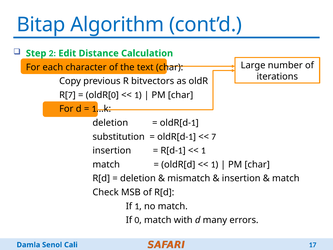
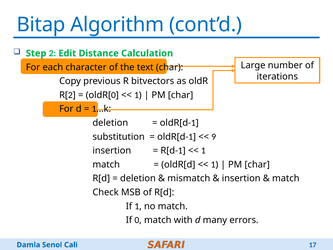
7 at (70, 95): 7 -> 2
7 at (214, 137): 7 -> 9
